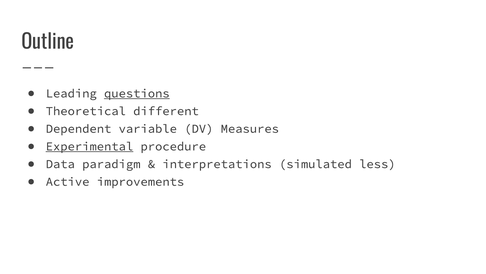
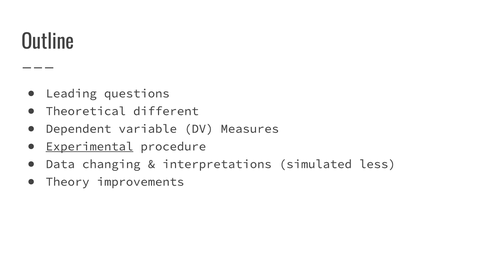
questions underline: present -> none
paradigm: paradigm -> changing
Active: Active -> Theory
